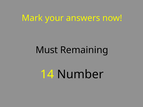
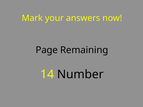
Must: Must -> Page
